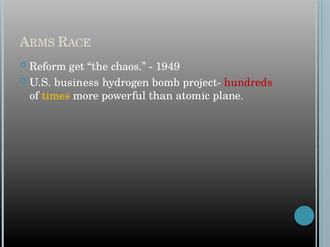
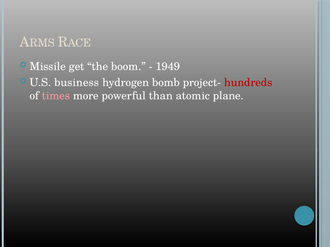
Reform: Reform -> Missile
chaos: chaos -> boom
times colour: yellow -> pink
